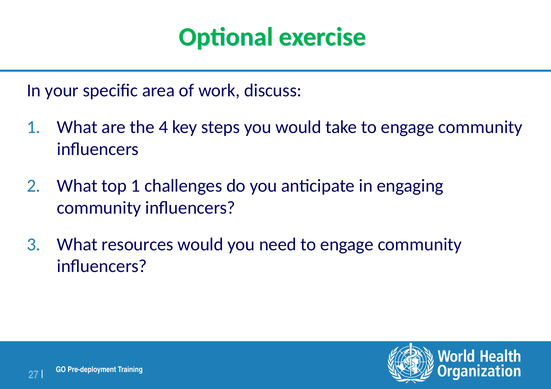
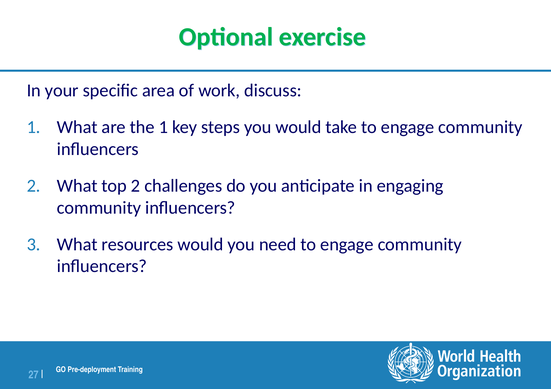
the 4: 4 -> 1
top 1: 1 -> 2
